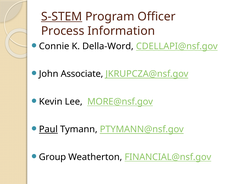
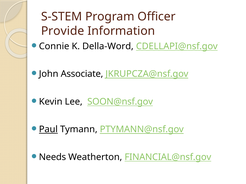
S-STEM underline: present -> none
Process: Process -> Provide
MORE@nsf.gov: MORE@nsf.gov -> SOON@nsf.gov
Group: Group -> Needs
